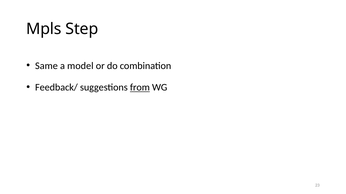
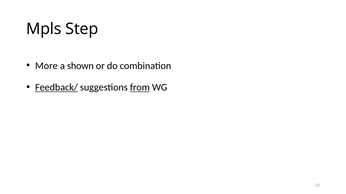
Same: Same -> More
model: model -> shown
Feedback/ underline: none -> present
